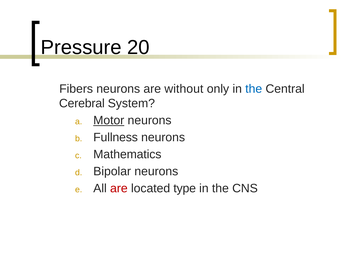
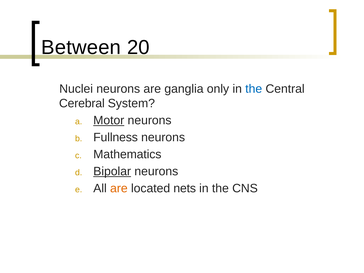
Pressure: Pressure -> Between
Fibers: Fibers -> Nuclei
without: without -> ganglia
Bipolar underline: none -> present
are at (119, 188) colour: red -> orange
type: type -> nets
